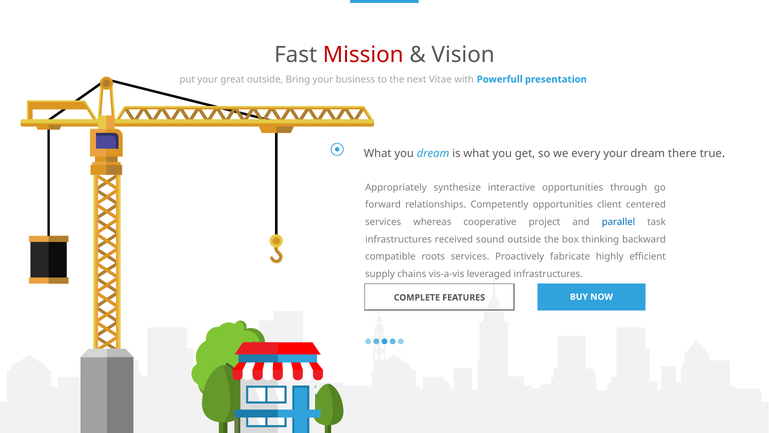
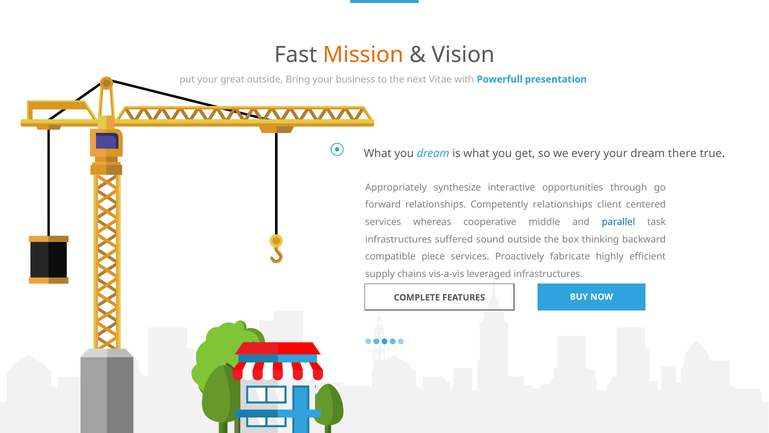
Mission colour: red -> orange
Competently opportunities: opportunities -> relationships
project: project -> middle
received: received -> suffered
roots: roots -> piece
